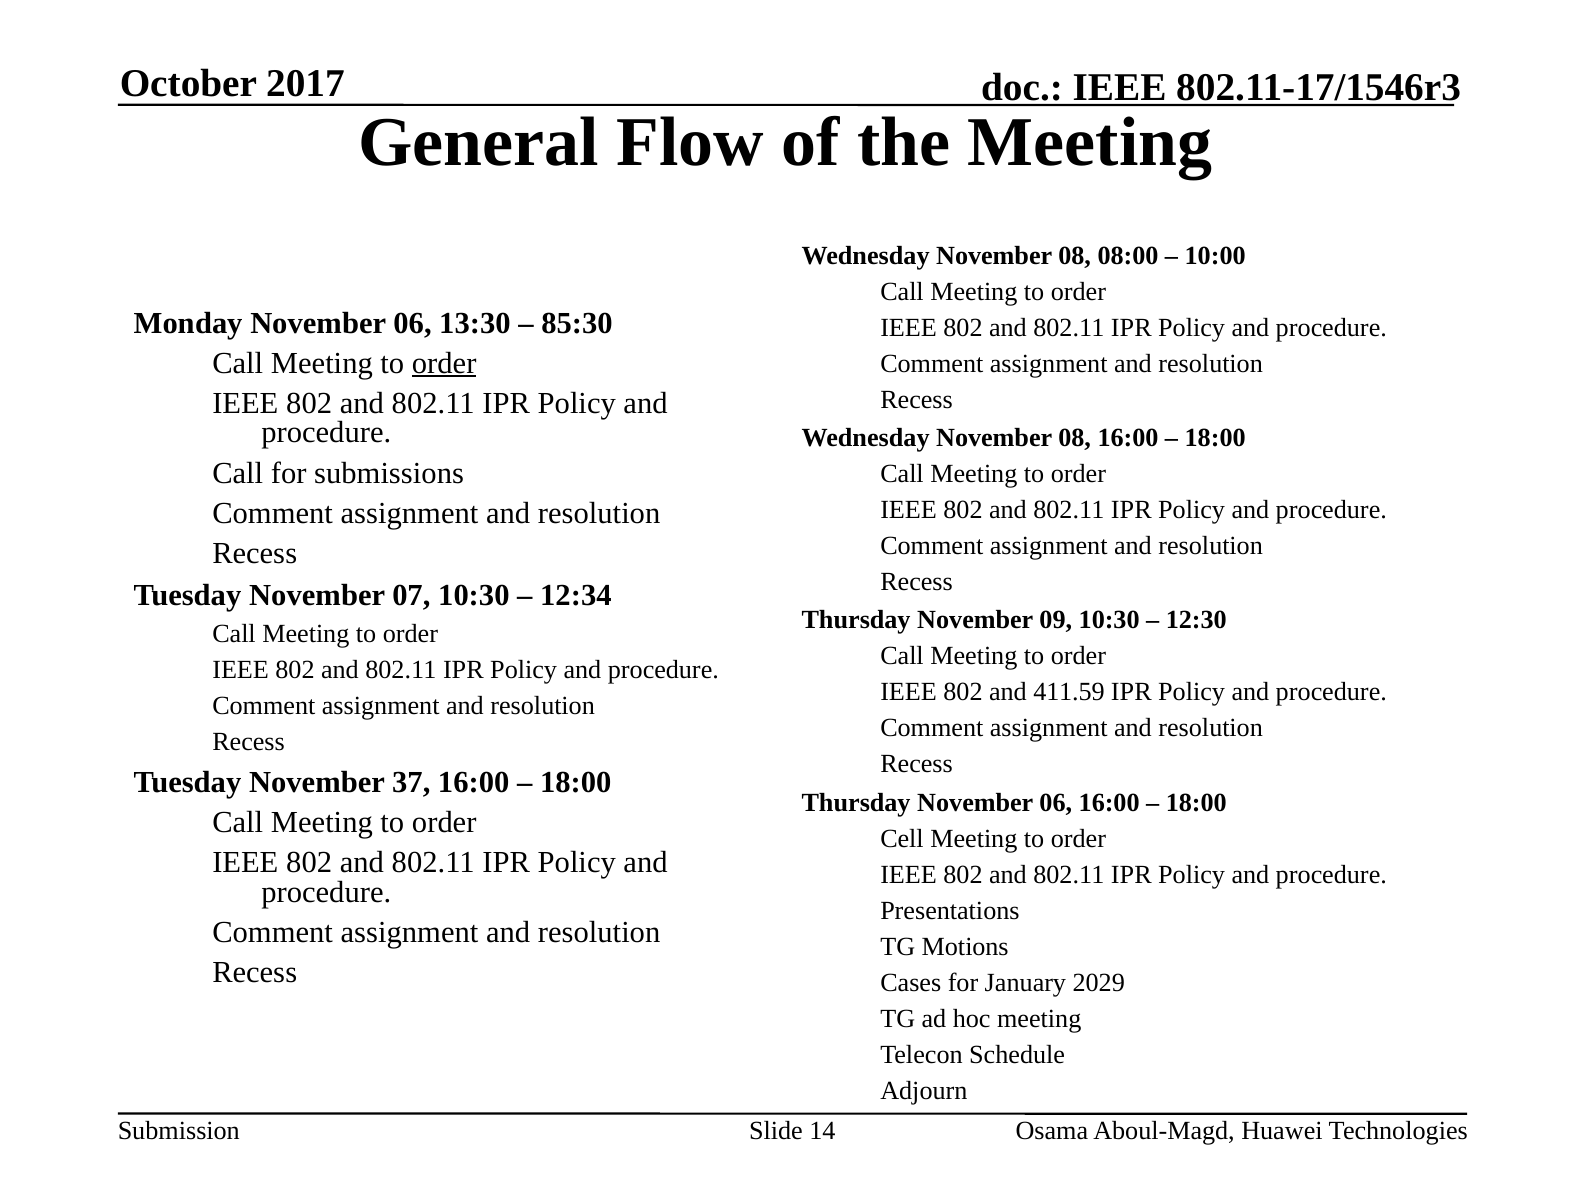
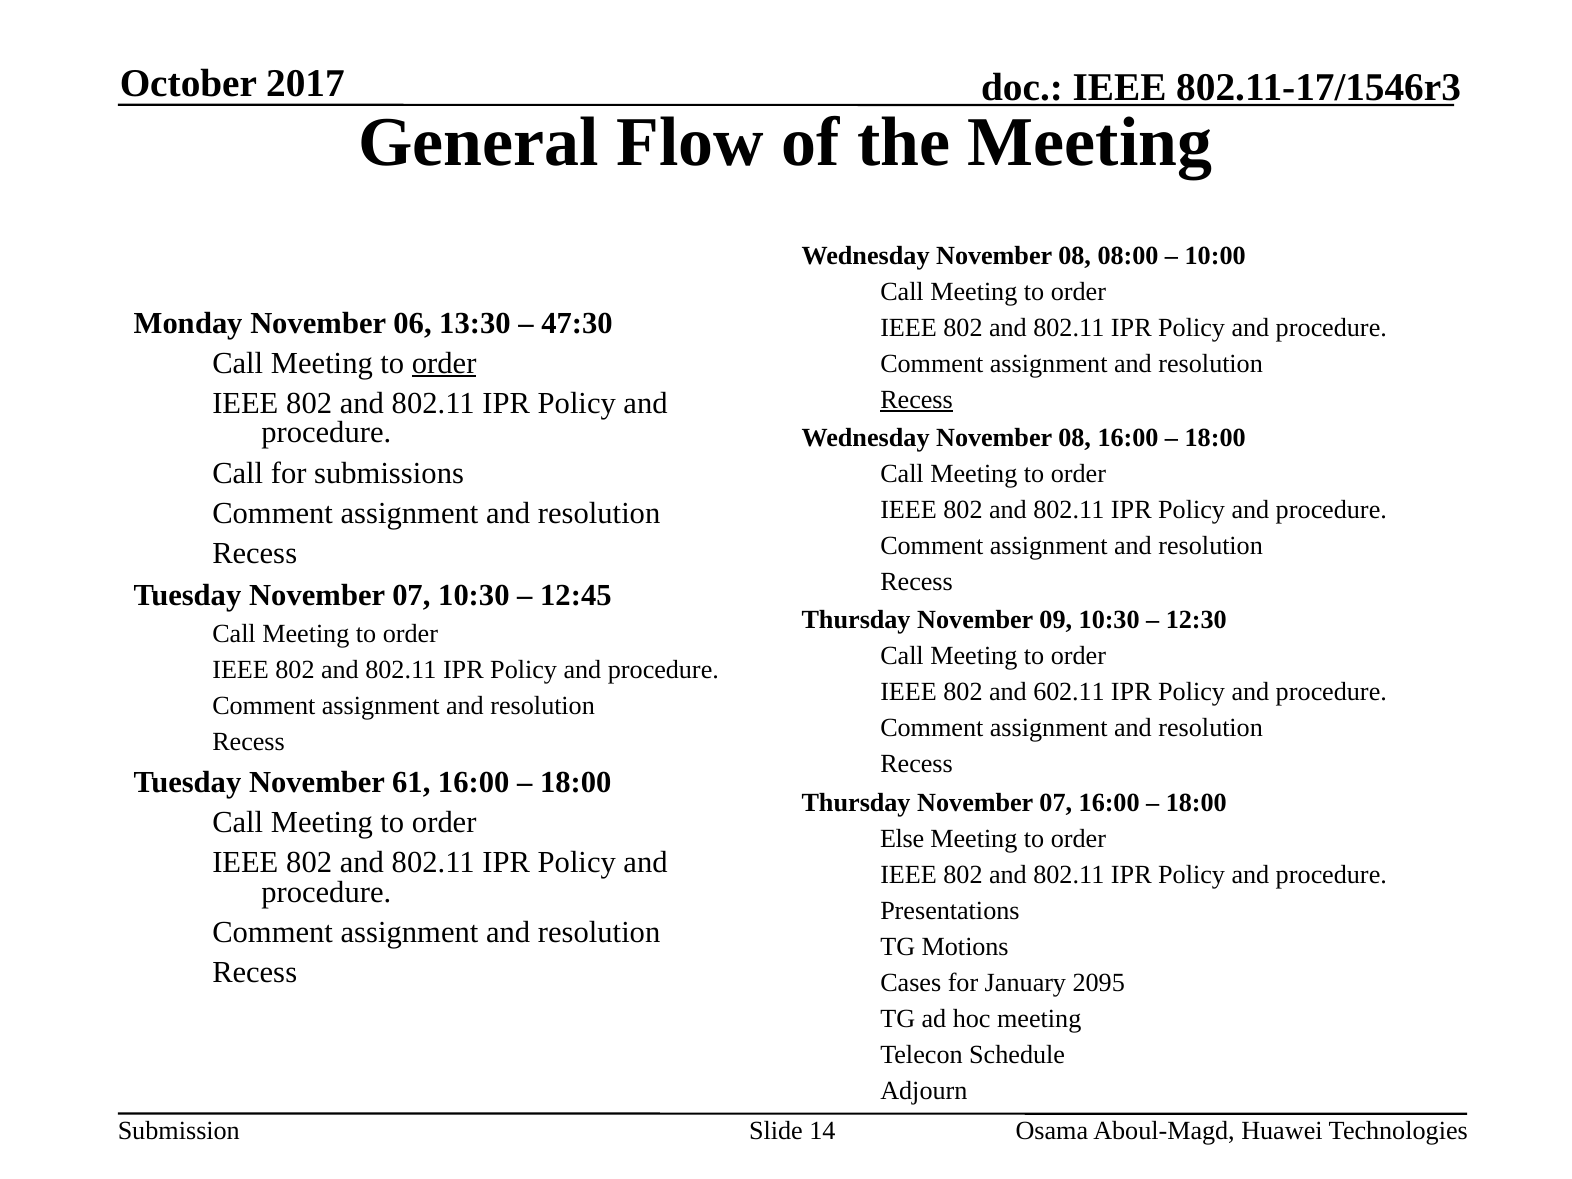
85:30: 85:30 -> 47:30
Recess at (917, 400) underline: none -> present
12:34: 12:34 -> 12:45
411.59: 411.59 -> 602.11
37: 37 -> 61
Thursday November 06: 06 -> 07
Cell: Cell -> Else
2029: 2029 -> 2095
